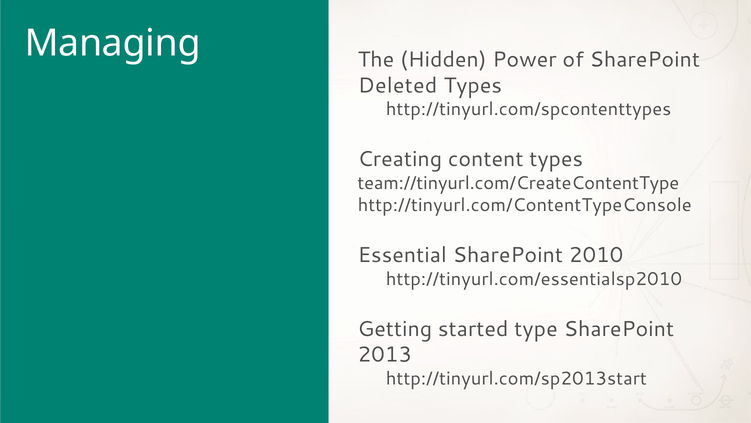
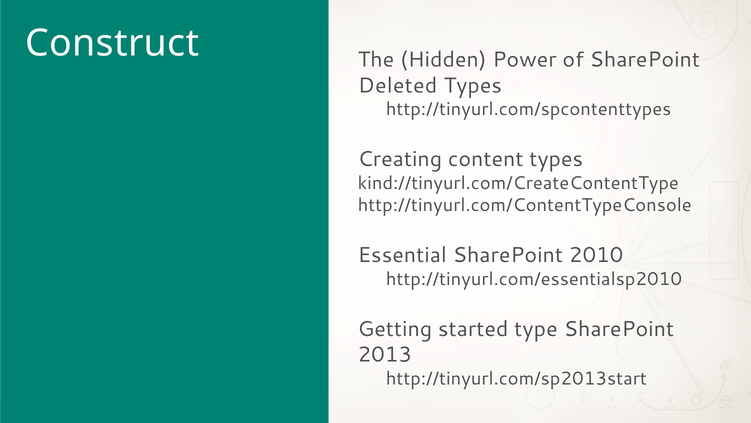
Managing: Managing -> Construct
team://tinyurl.com/CreateContentType: team://tinyurl.com/CreateContentType -> kind://tinyurl.com/CreateContentType
